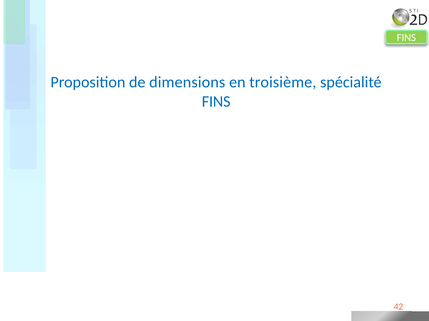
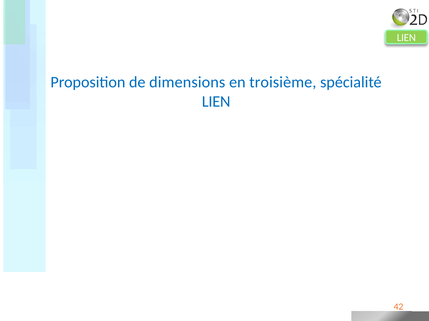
FINS at (406, 38): FINS -> LIEN
FINS at (216, 102): FINS -> LIEN
